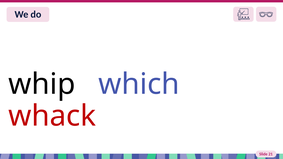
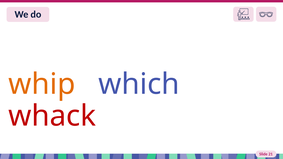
whip colour: black -> orange
